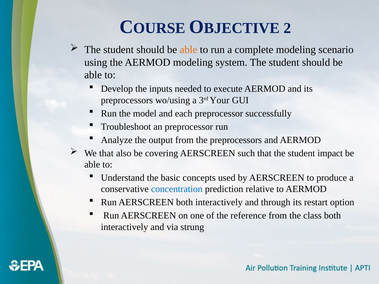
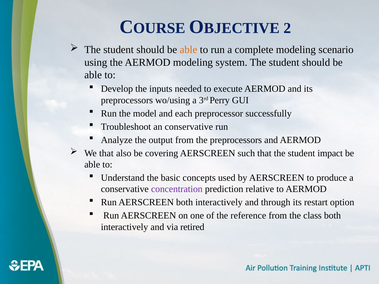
Your: Your -> Perry
an preprocessor: preprocessor -> conservative
concentration colour: blue -> purple
strung: strung -> retired
